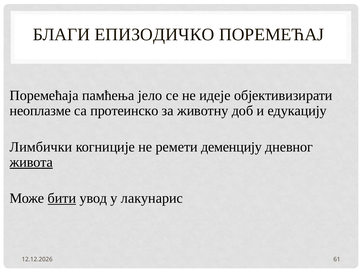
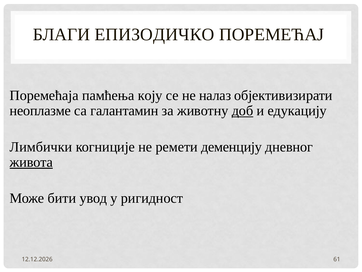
јело: јело -> коју
идеје: идеје -> налаз
протеинско: протеинско -> галантамин
доб underline: none -> present
бити underline: present -> none
лакунарис: лакунарис -> ригидност
